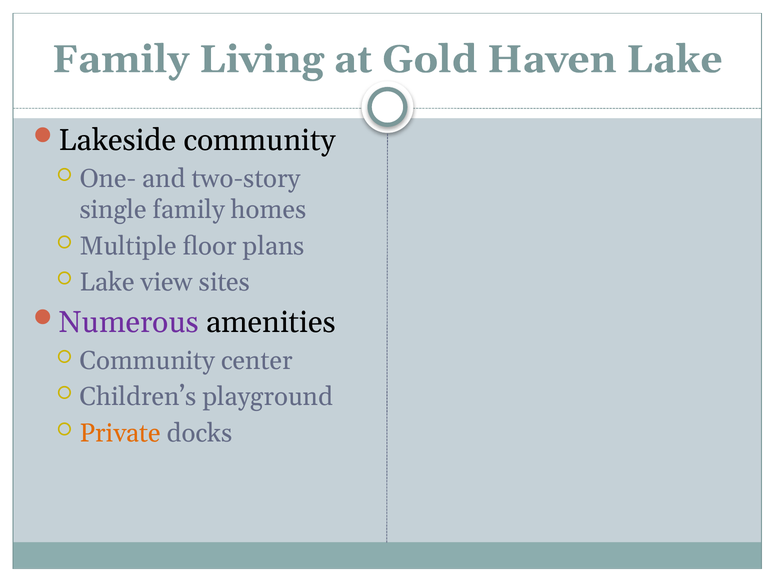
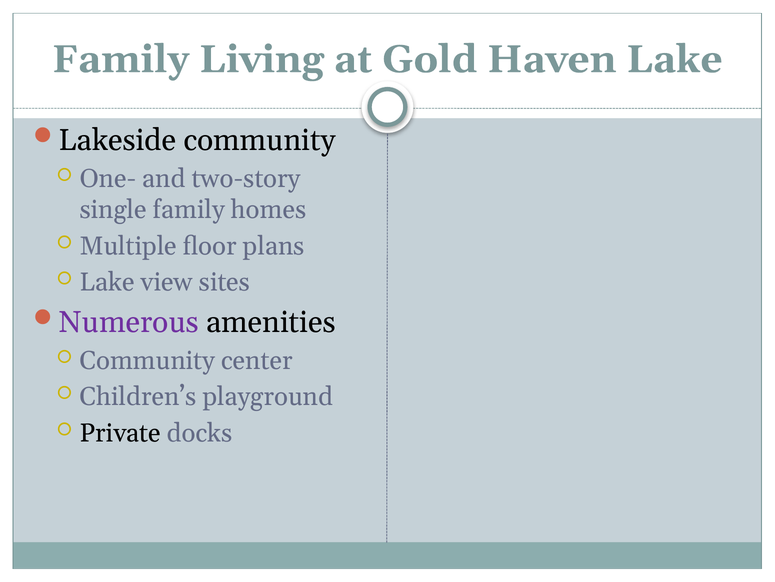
Private colour: orange -> black
